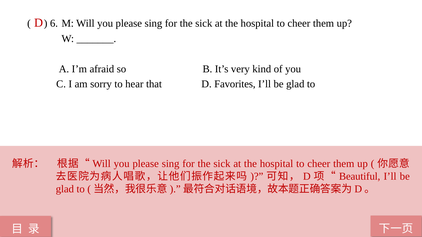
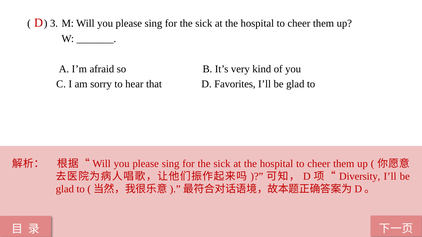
6: 6 -> 3
Beautiful: Beautiful -> Diversity
